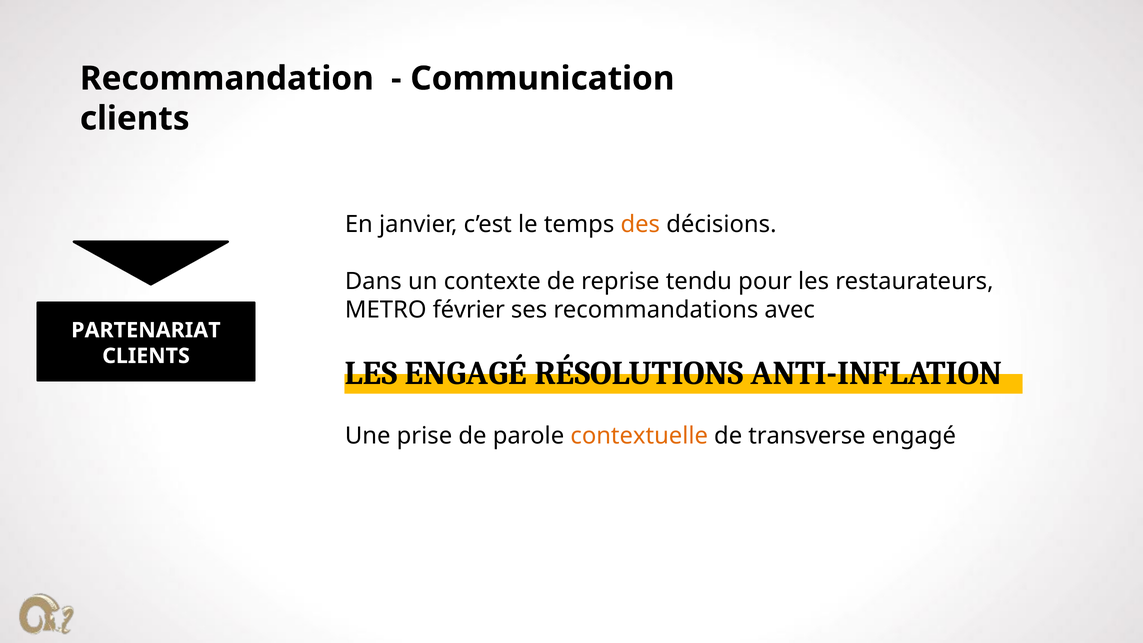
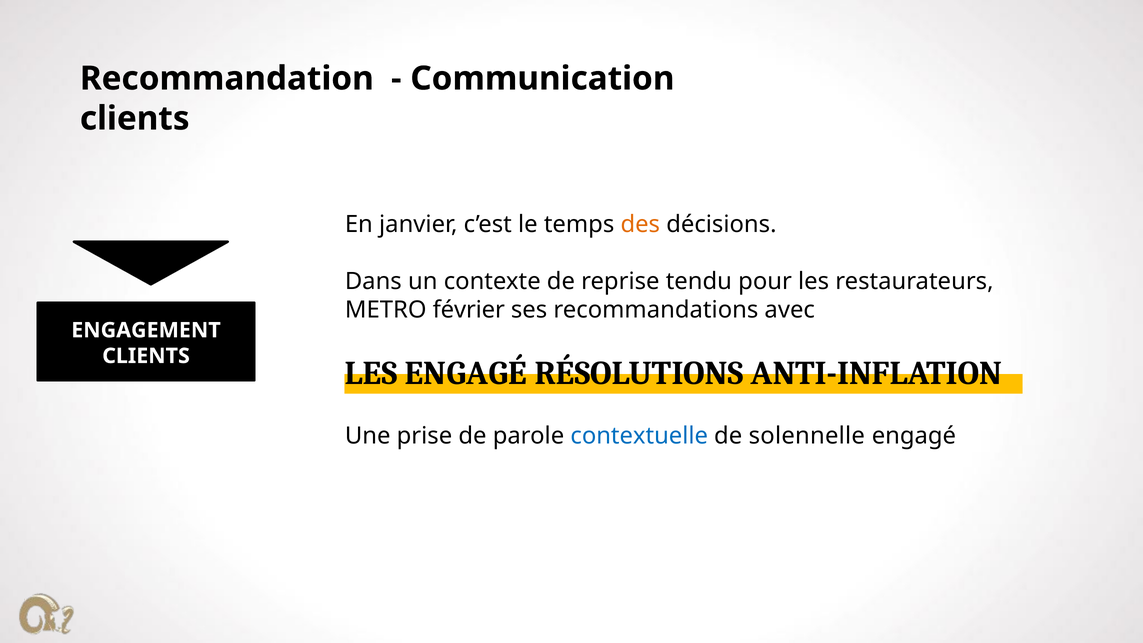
PARTENARIAT: PARTENARIAT -> ENGAGEMENT
contextuelle colour: orange -> blue
transverse: transverse -> solennelle
